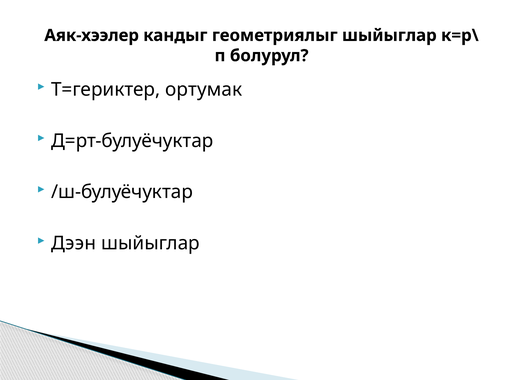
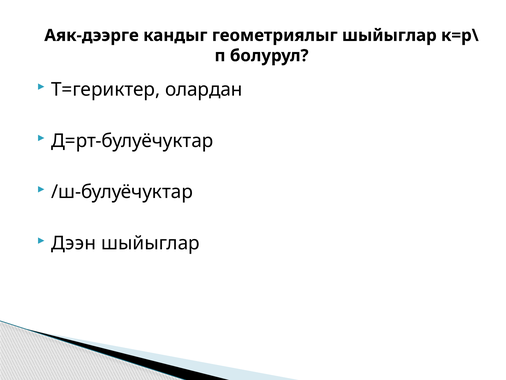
Аяк-хээлер: Аяк-хээлер -> Аяк-дээрге
ортумак: ортумак -> олардан
